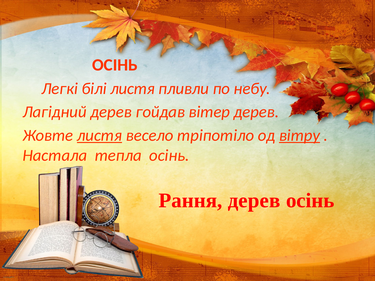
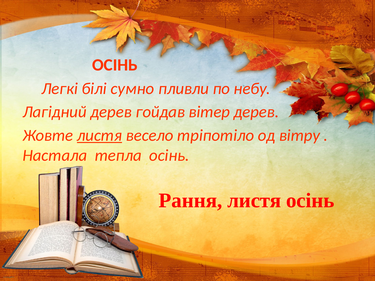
білі листя: листя -> сумно
вітру underline: present -> none
Рання дерев: дерев -> листя
